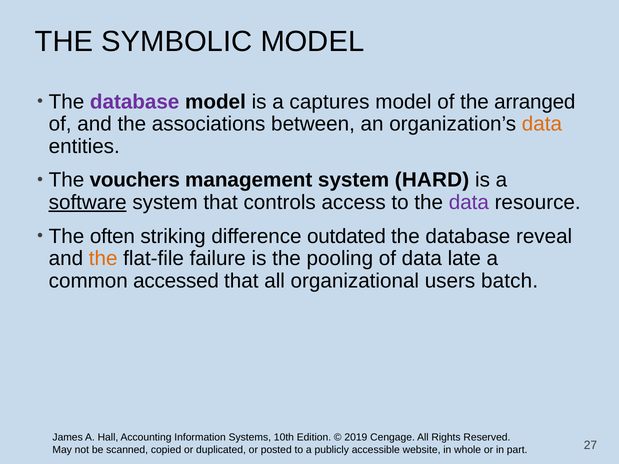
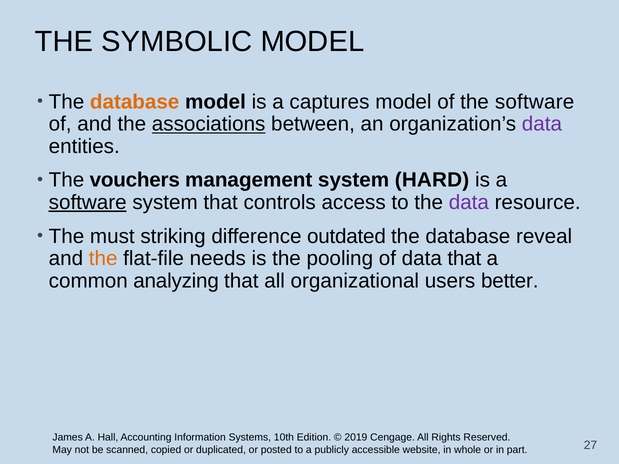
database at (135, 102) colour: purple -> orange
the arranged: arranged -> software
associations underline: none -> present
data at (542, 124) colour: orange -> purple
often: often -> must
failure: failure -> needs
data late: late -> that
accessed: accessed -> analyzing
batch: batch -> better
